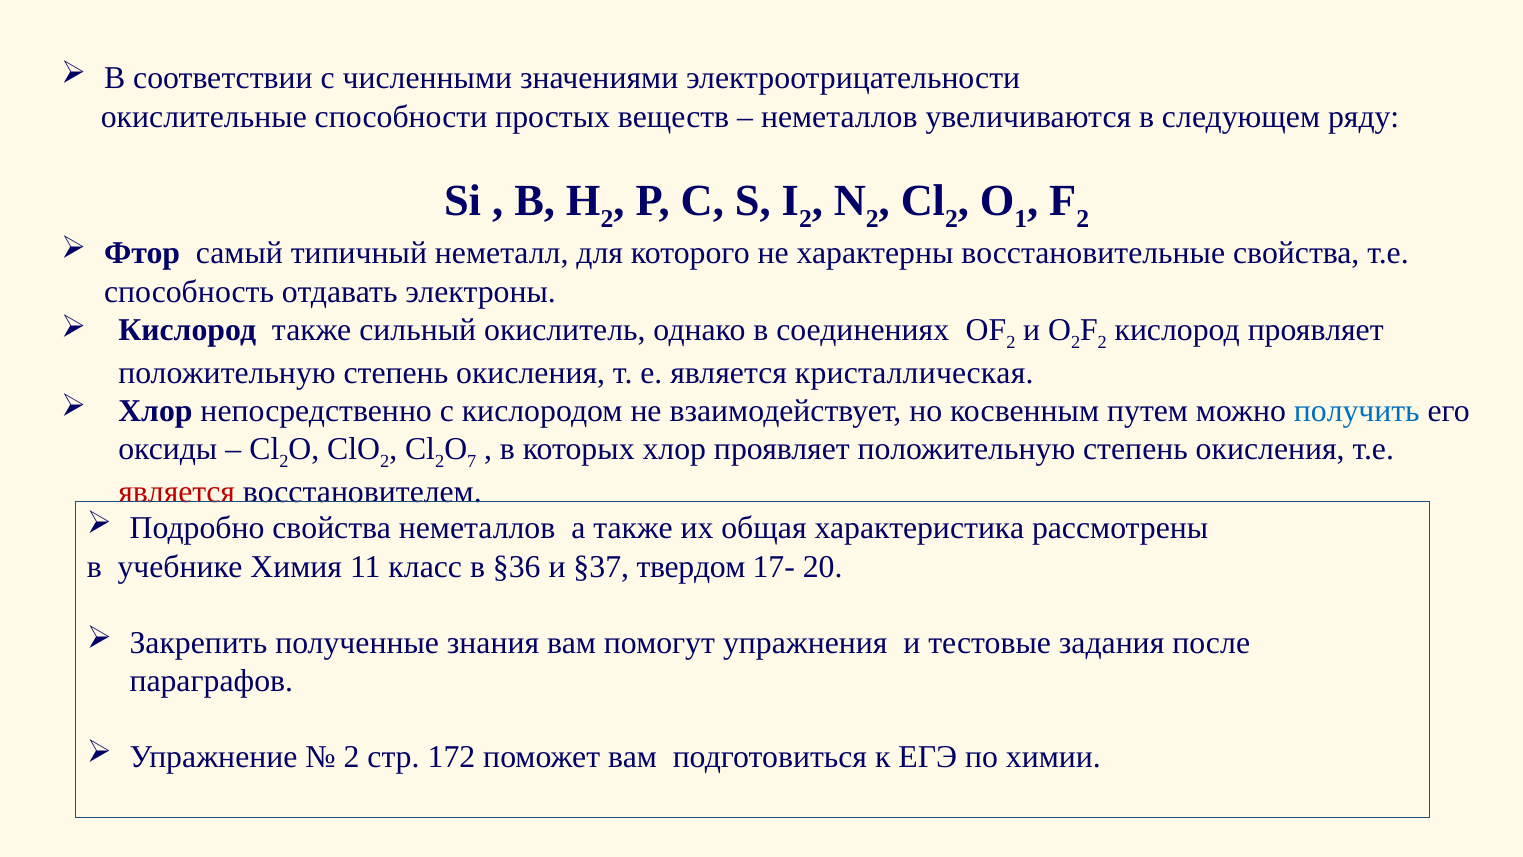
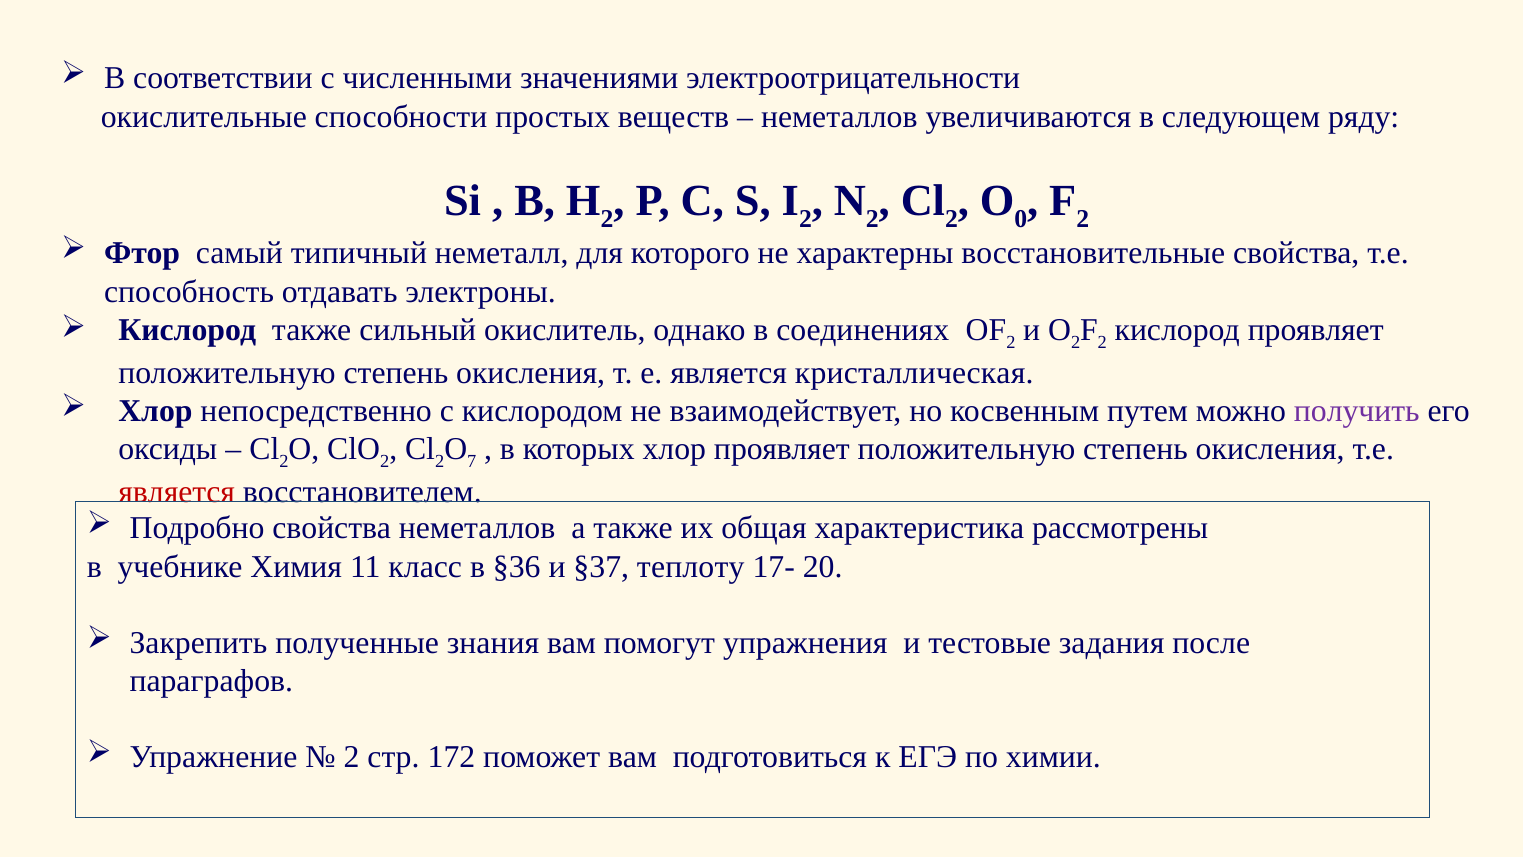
1: 1 -> 0
получить colour: blue -> purple
твердом: твердом -> теплоту
